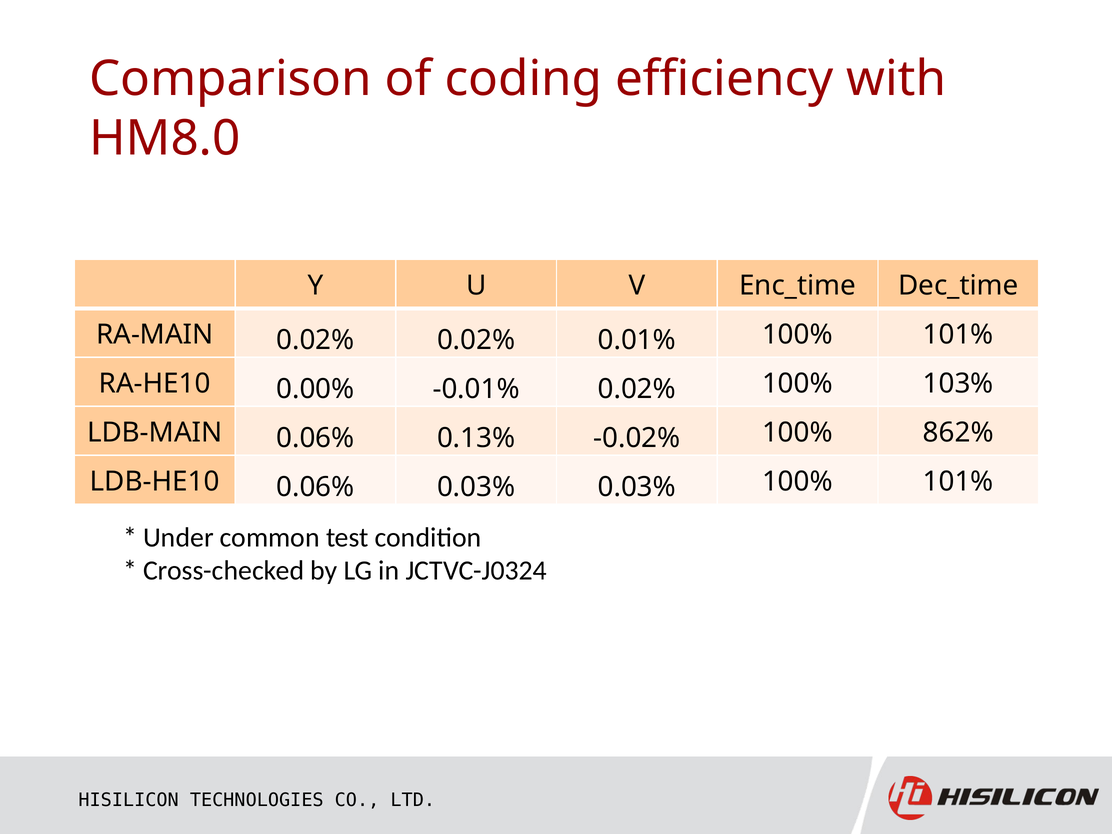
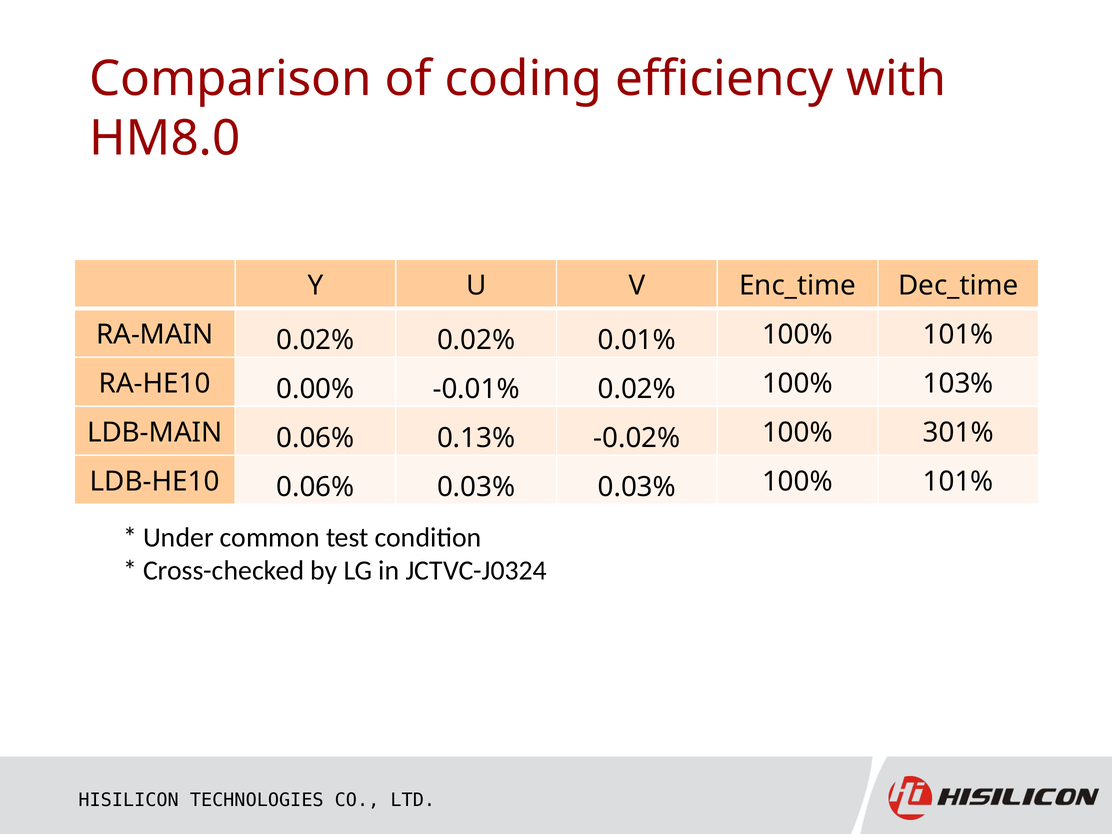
862%: 862% -> 301%
